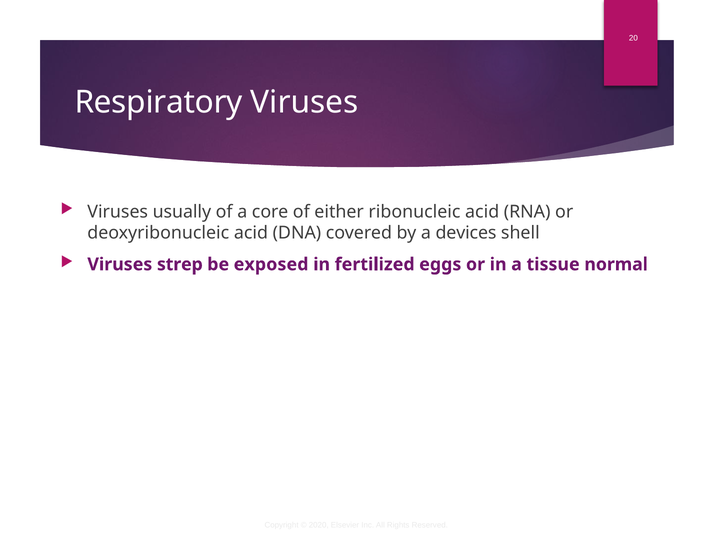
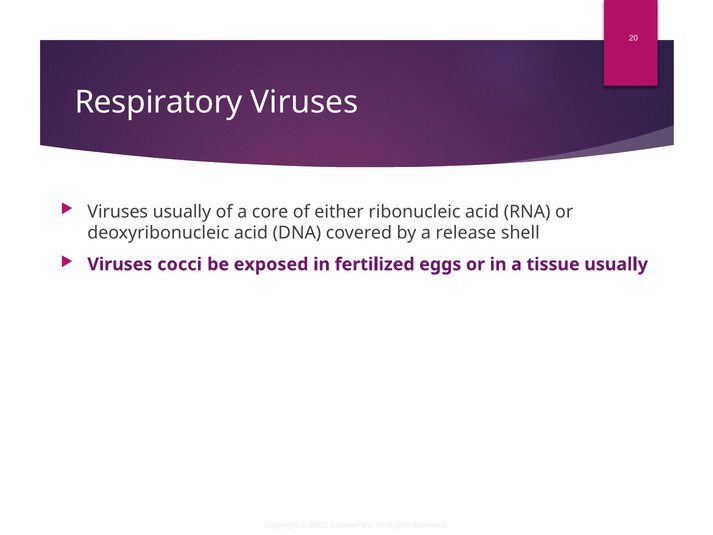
devices: devices -> release
strep: strep -> cocci
tissue normal: normal -> usually
